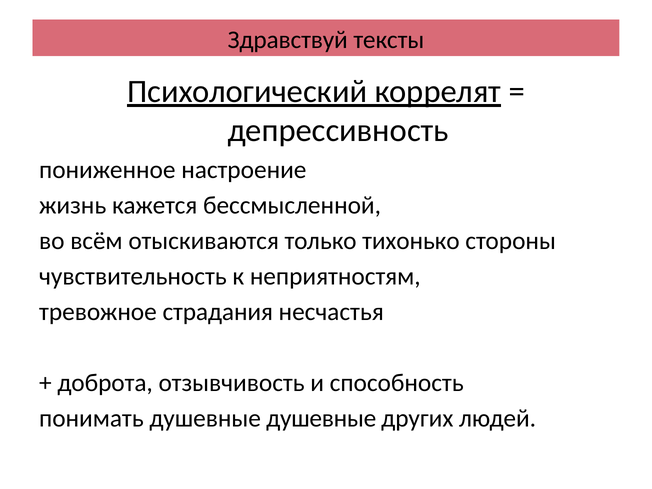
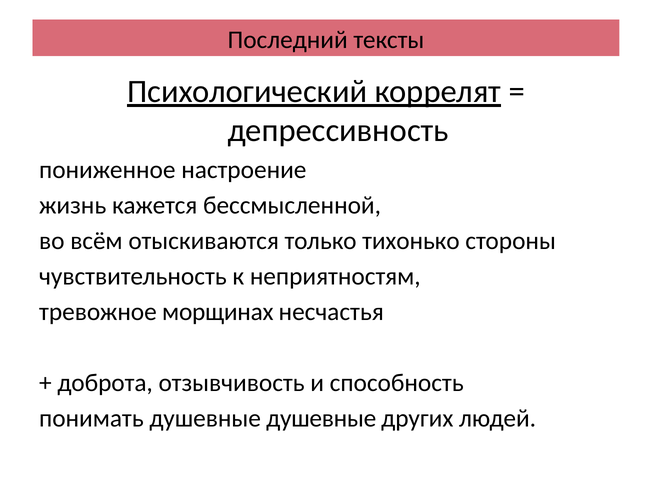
Здравствуй: Здравствуй -> Последний
страдания: страдания -> морщинах
